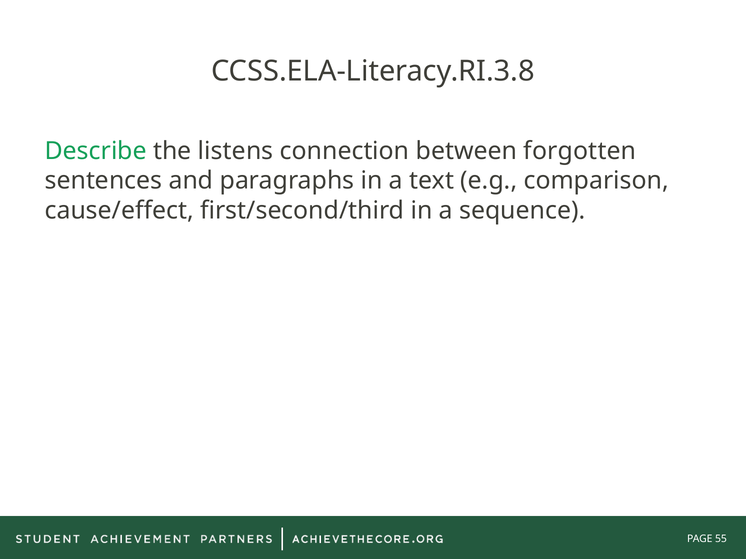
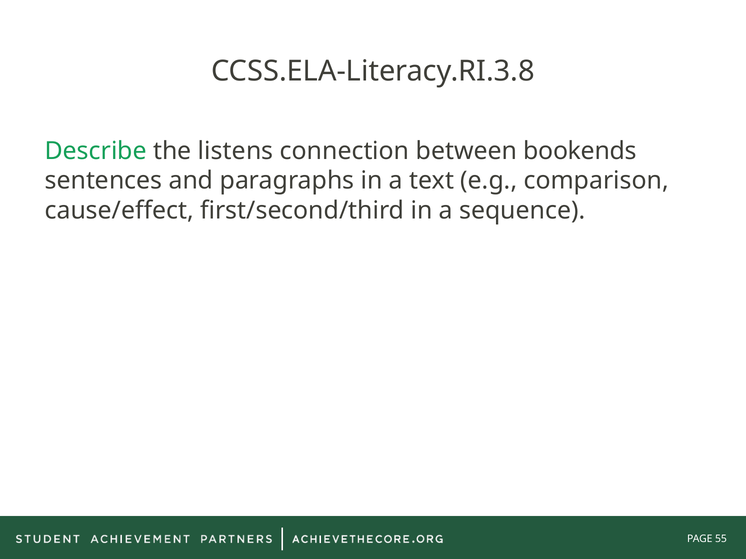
forgotten: forgotten -> bookends
